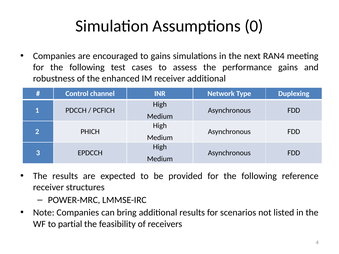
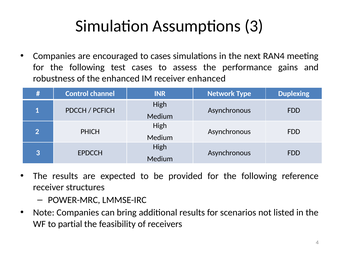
Assumptions 0: 0 -> 3
to gains: gains -> cases
receiver additional: additional -> enhanced
